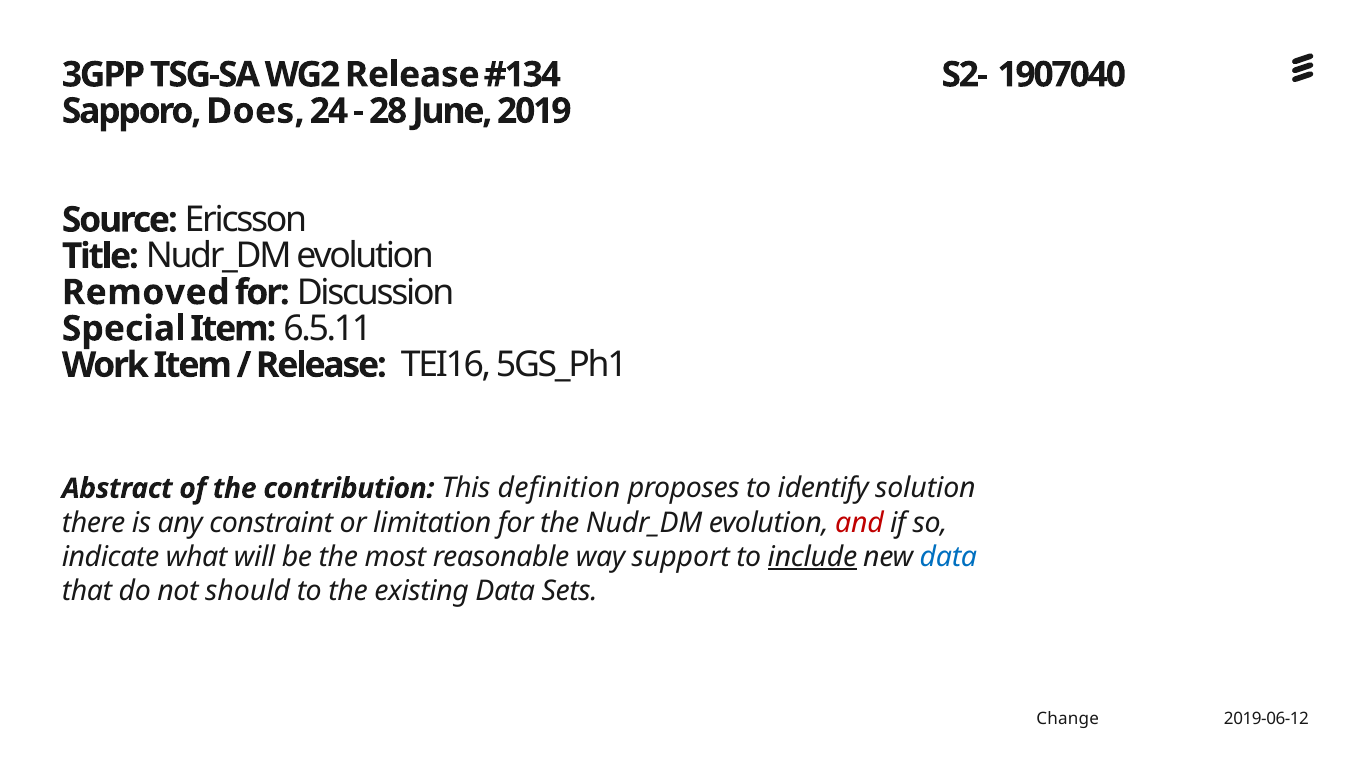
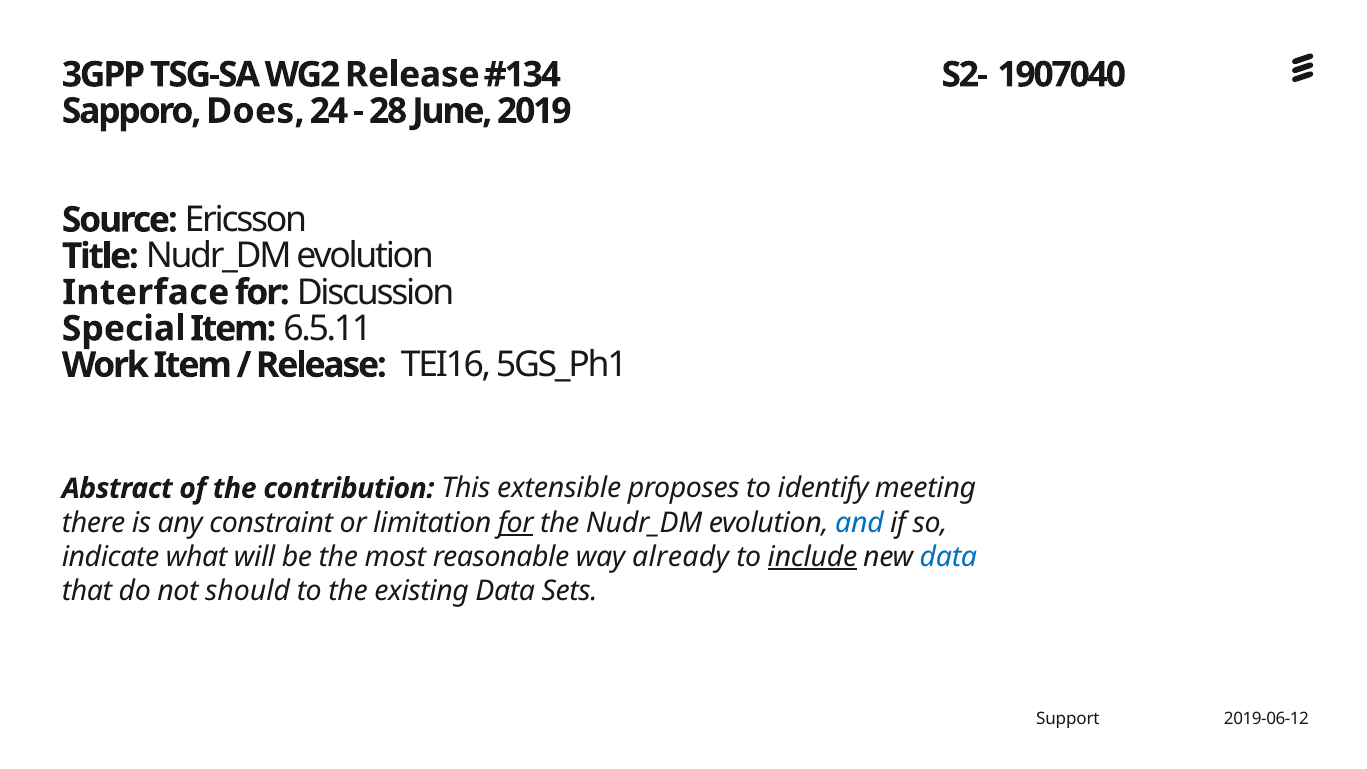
Removed: Removed -> Interface
definition: definition -> extensible
solution: solution -> meeting
for at (516, 523) underline: none -> present
and colour: red -> blue
support: support -> already
Change: Change -> Support
